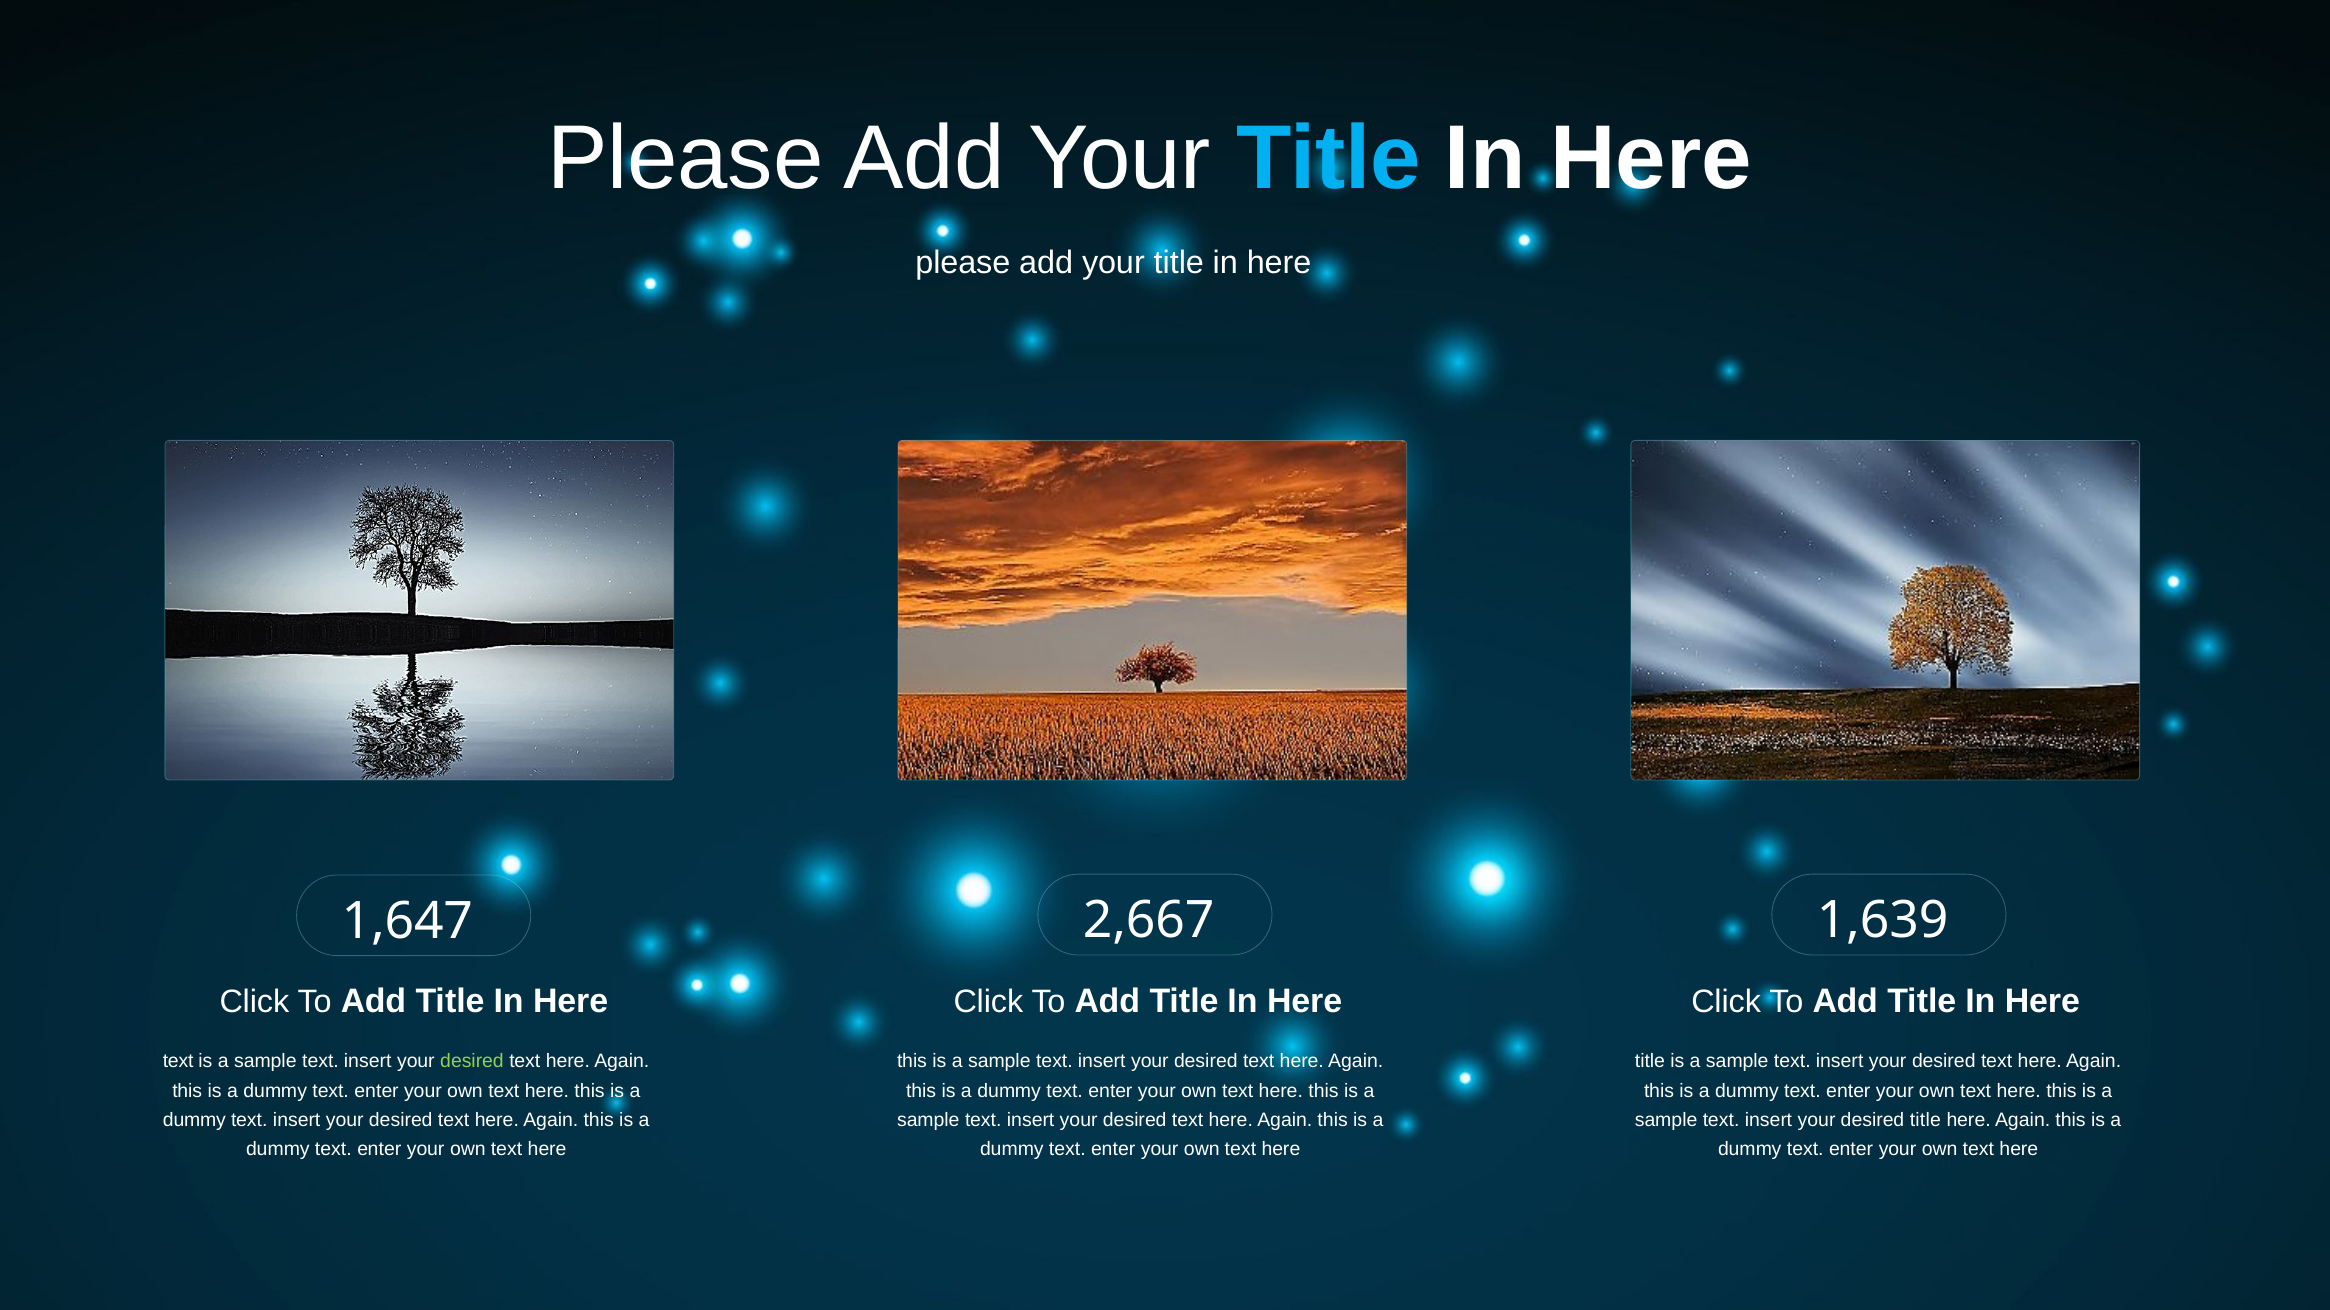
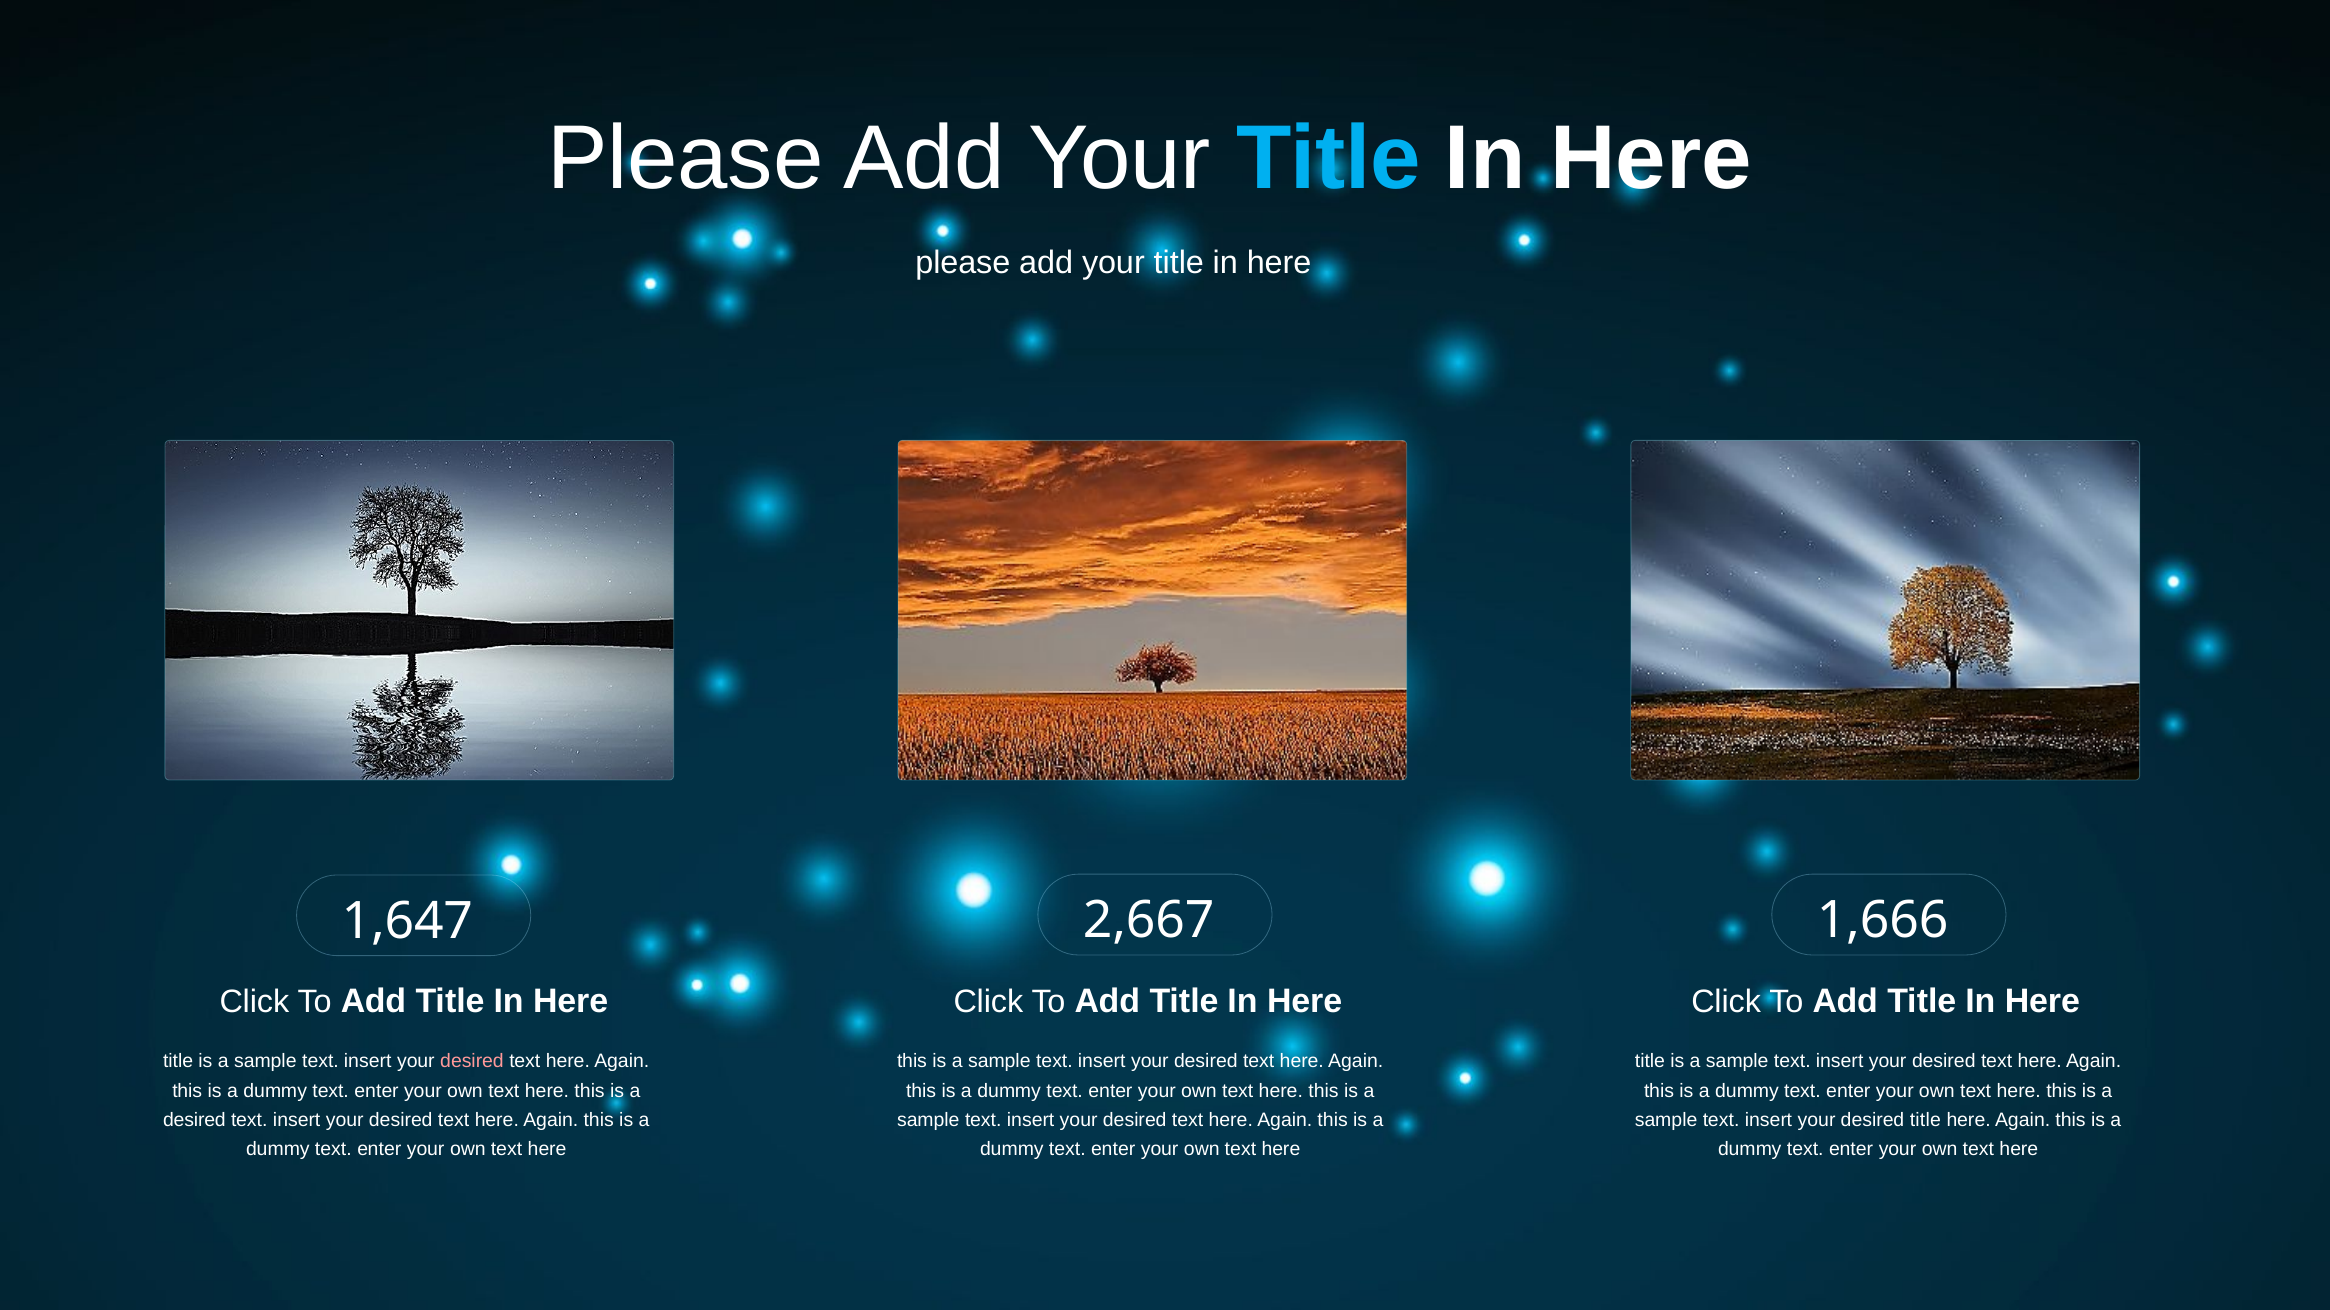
1,639: 1,639 -> 1,666
text at (178, 1062): text -> title
desired at (472, 1062) colour: light green -> pink
dummy at (194, 1120): dummy -> desired
